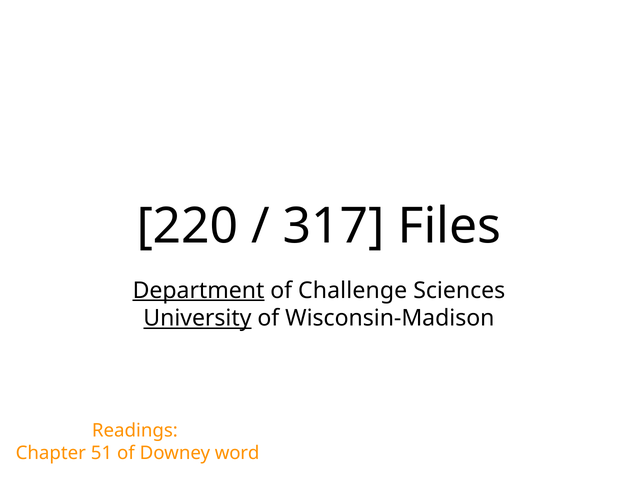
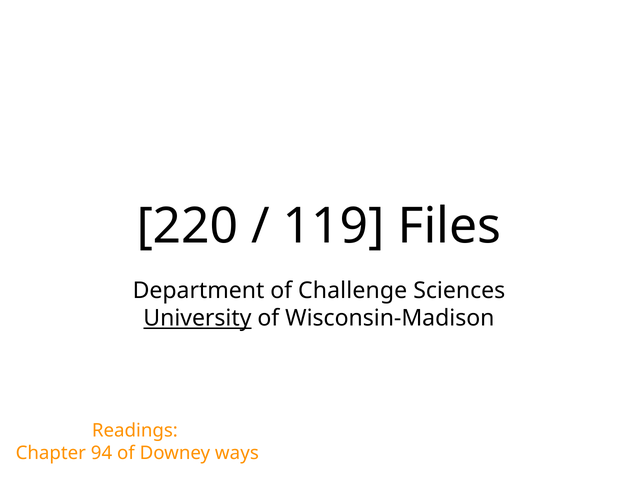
317: 317 -> 119
Department underline: present -> none
51: 51 -> 94
word: word -> ways
